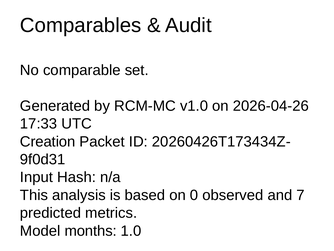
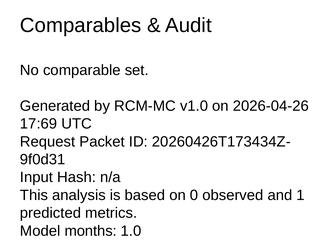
17:33: 17:33 -> 17:69
Creation: Creation -> Request
7: 7 -> 1
